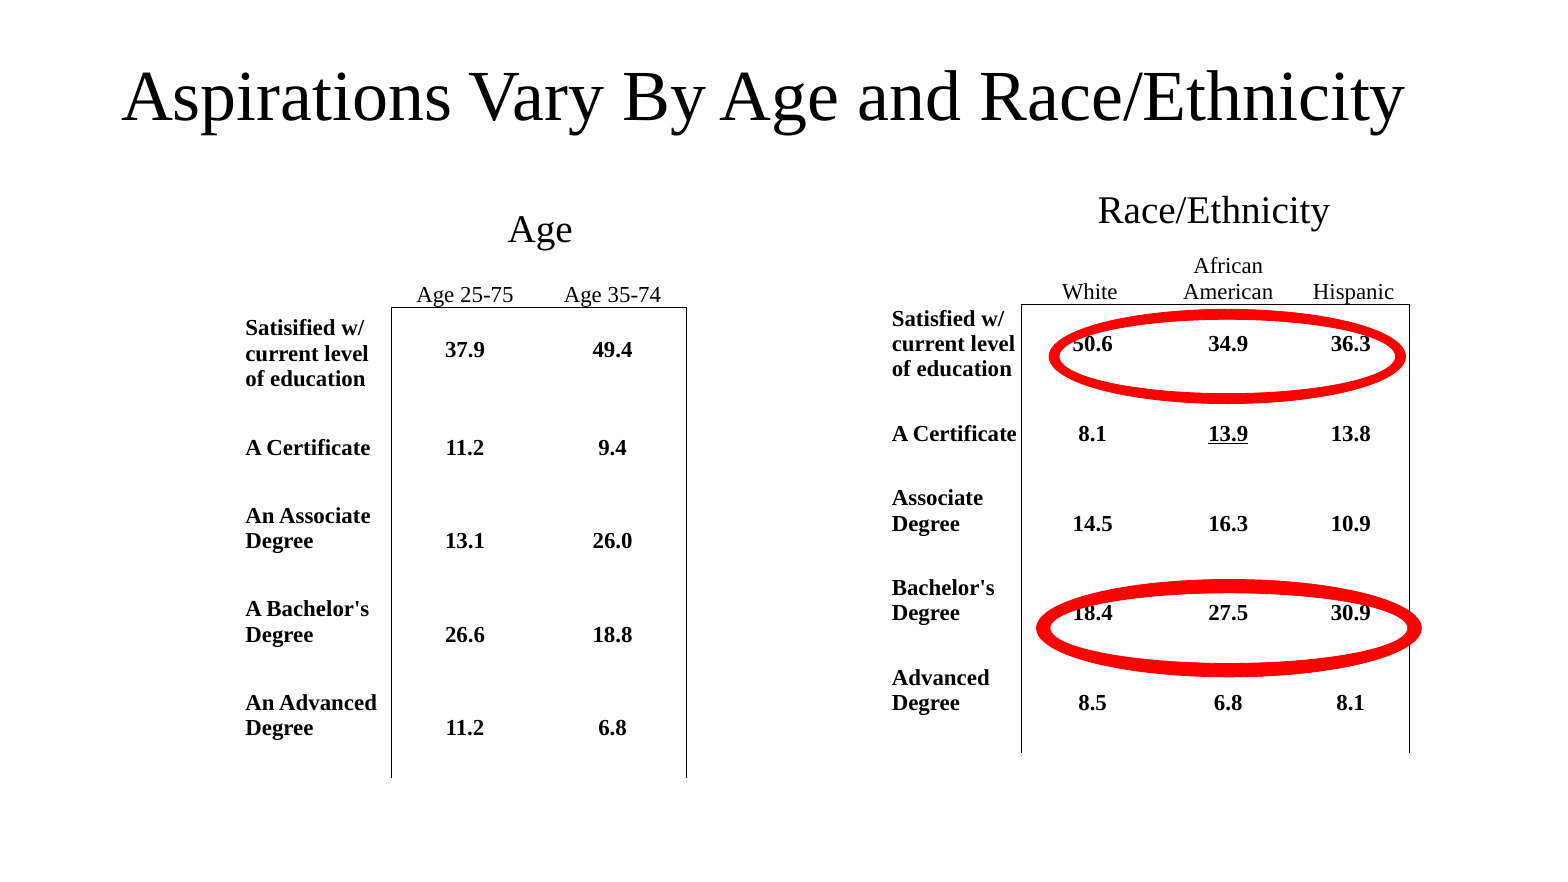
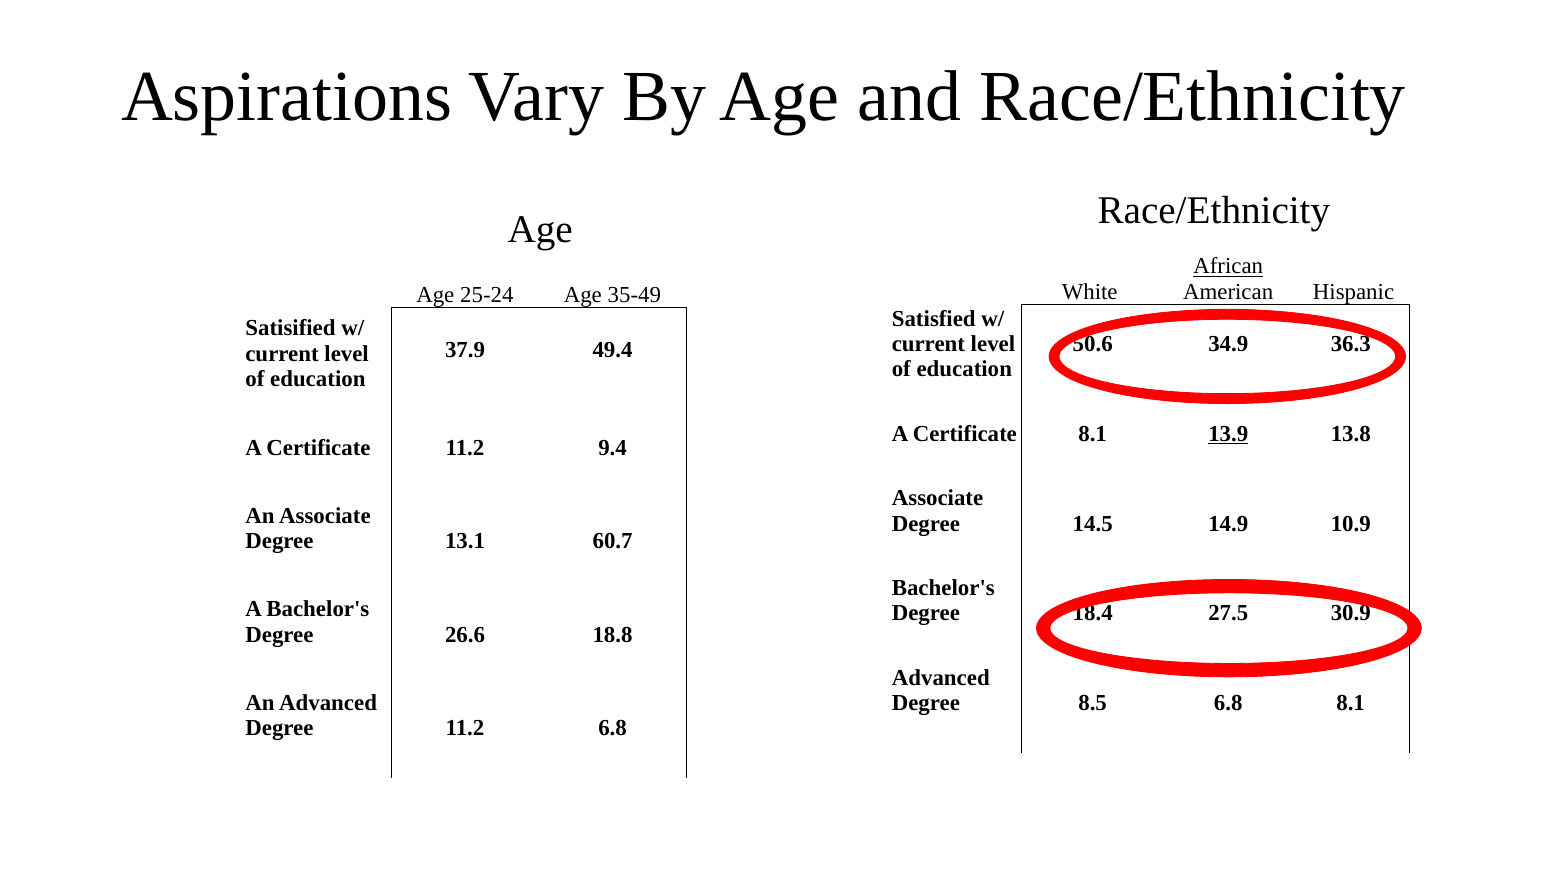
African underline: none -> present
25-75: 25-75 -> 25-24
35-74: 35-74 -> 35-49
16.3: 16.3 -> 14.9
26.0: 26.0 -> 60.7
